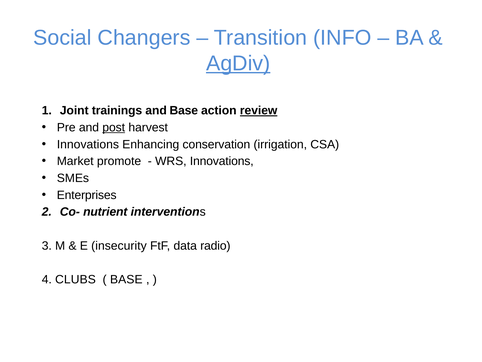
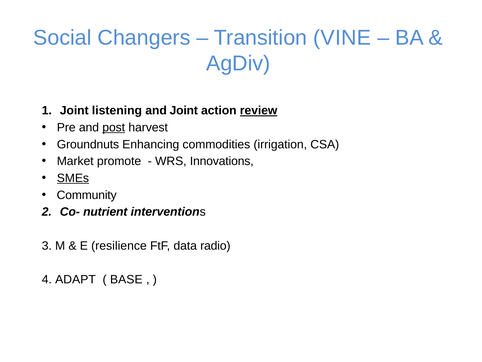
INFO: INFO -> VINE
AgDiv underline: present -> none
trainings: trainings -> listening
and Base: Base -> Joint
Innovations at (88, 144): Innovations -> Groundnuts
conservation: conservation -> commodities
SMEs underline: none -> present
Enterprises: Enterprises -> Community
insecurity: insecurity -> resilience
CLUBS: CLUBS -> ADAPT
